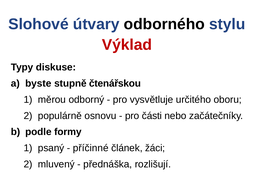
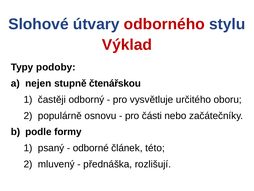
odborného colour: black -> red
diskuse: diskuse -> podoby
byste: byste -> nejen
měrou: měrou -> častěji
příčinné: příčinné -> odborné
žáci: žáci -> této
